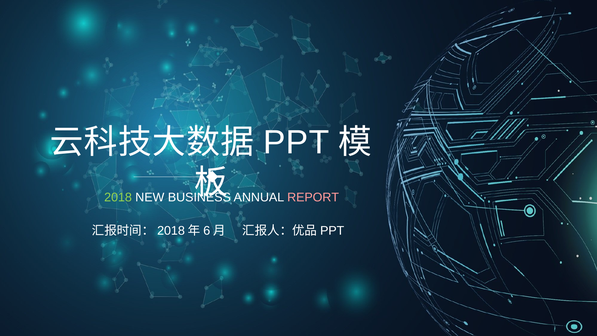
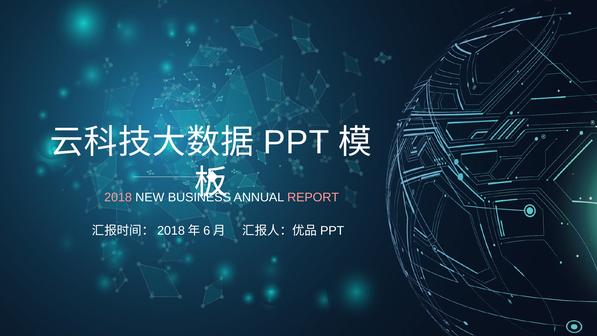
2018 colour: light green -> pink
